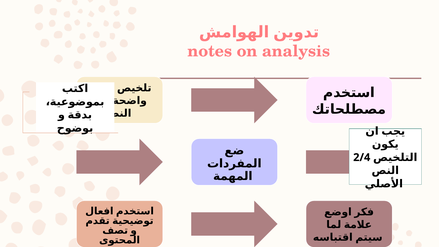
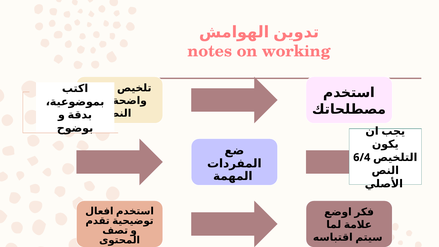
analysis: analysis -> working
2/4: 2/4 -> 6/4
